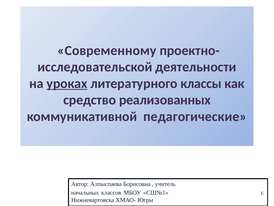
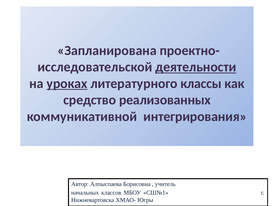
Современному: Современному -> Запланирована
деятельности underline: none -> present
педагогические: педагогические -> интегрирования
